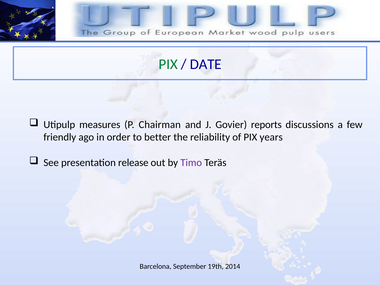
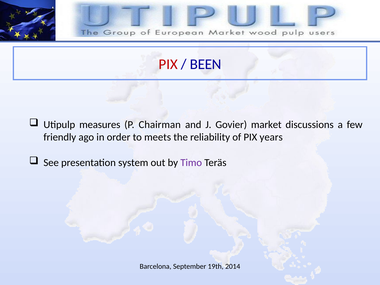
PIX at (168, 64) colour: green -> red
DATE: DATE -> BEEN
reports: reports -> market
better: better -> meets
release: release -> system
